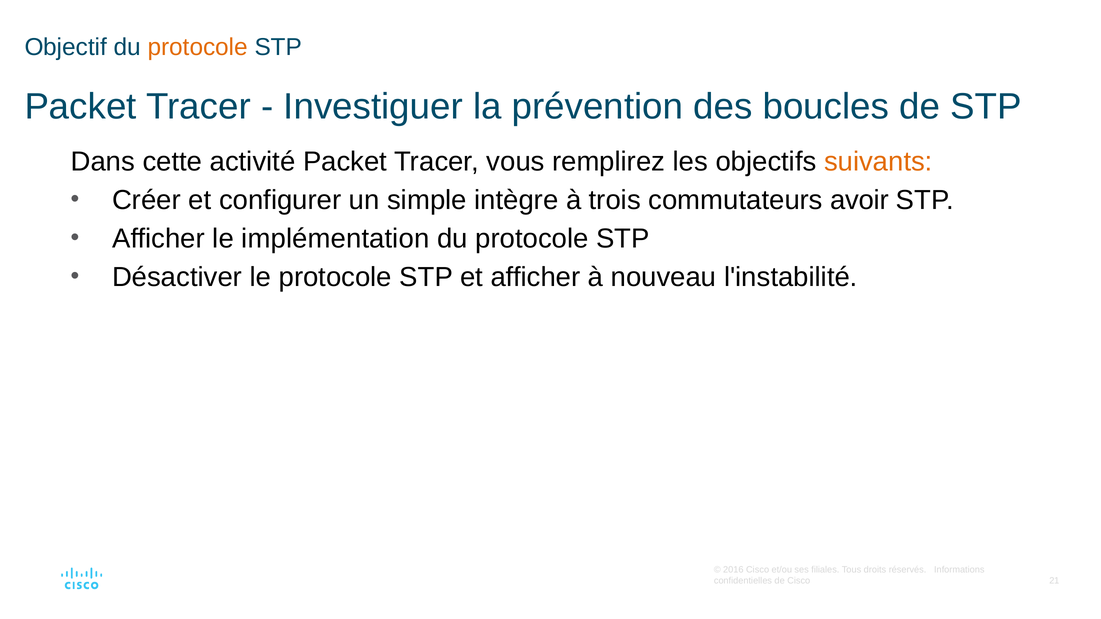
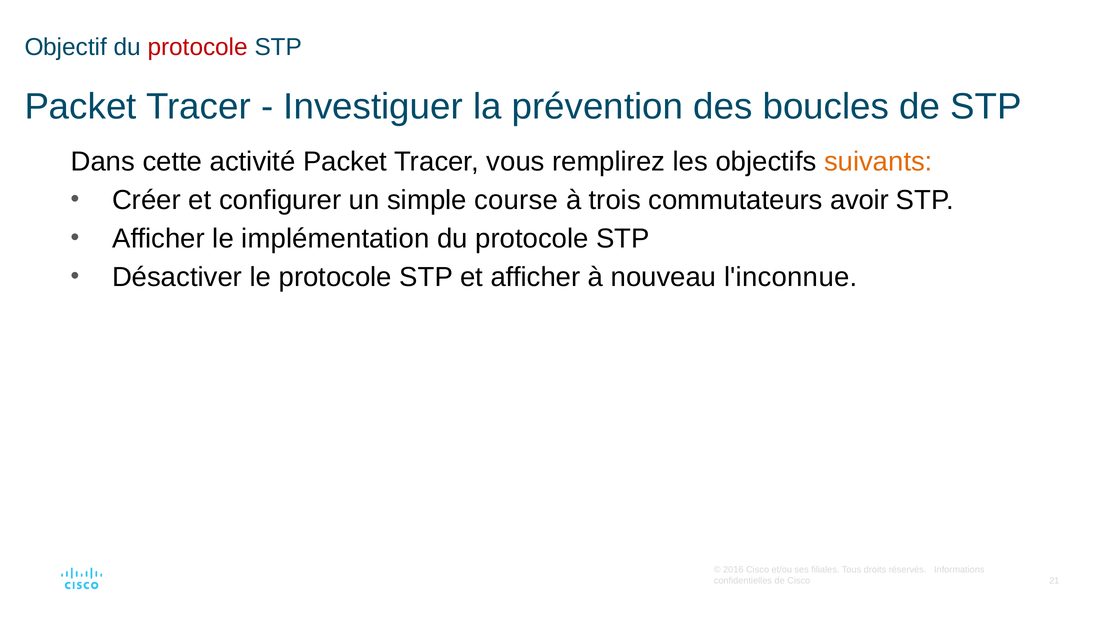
protocole at (198, 47) colour: orange -> red
intègre: intègre -> course
l'instabilité: l'instabilité -> l'inconnue
